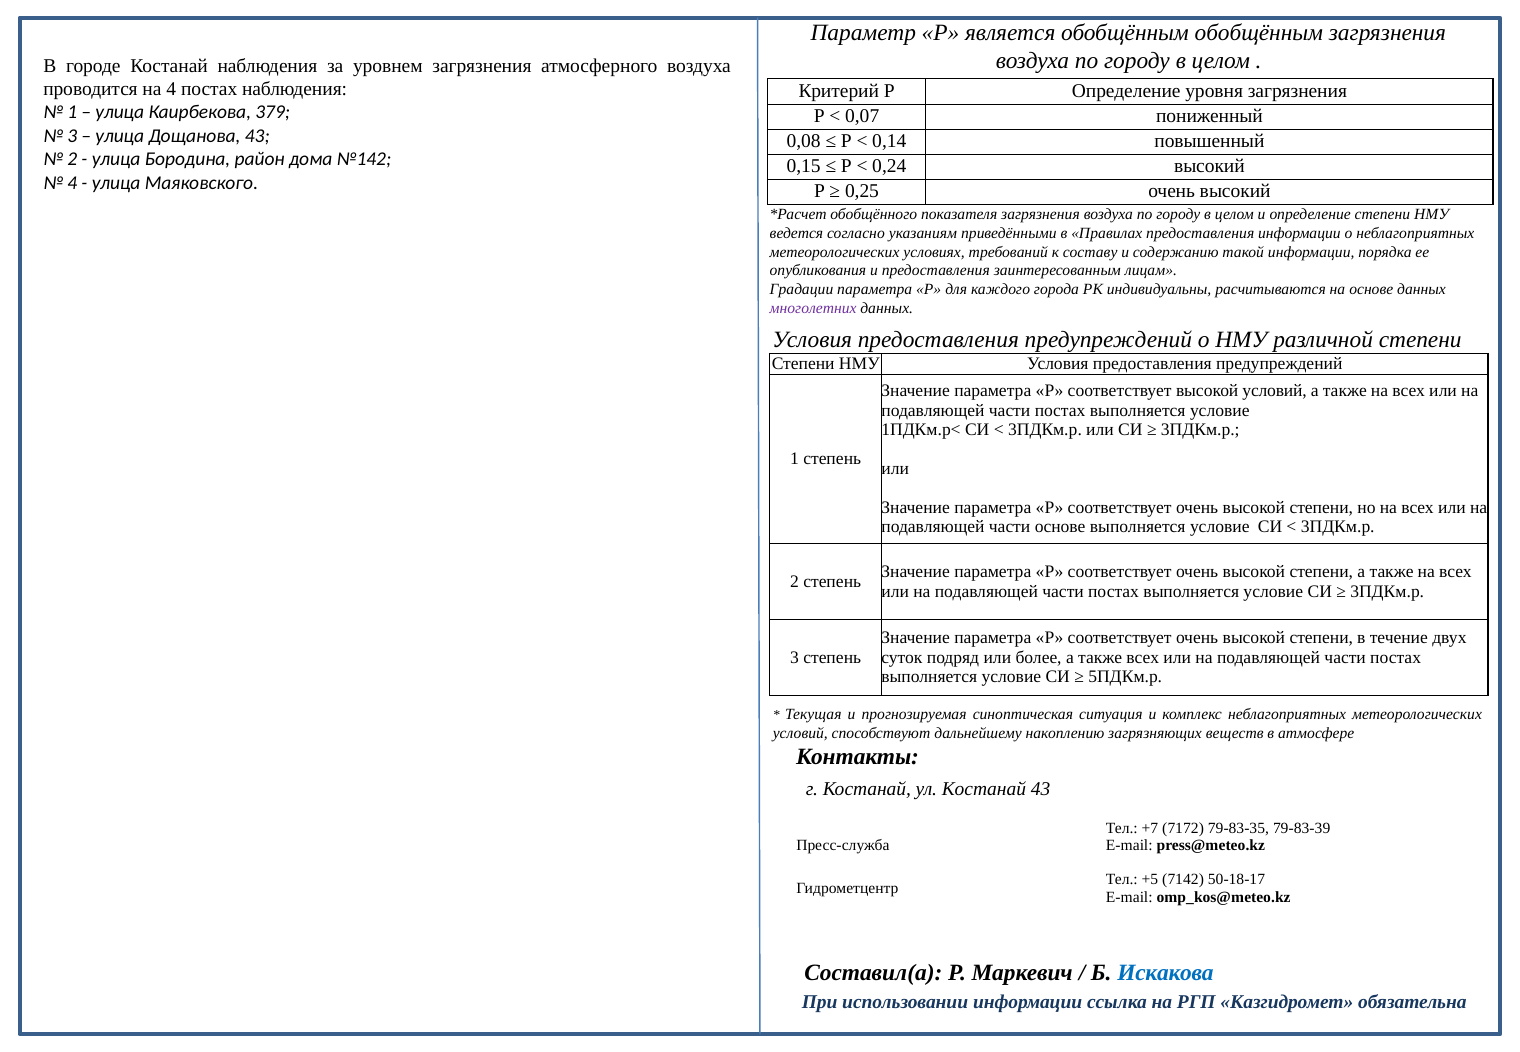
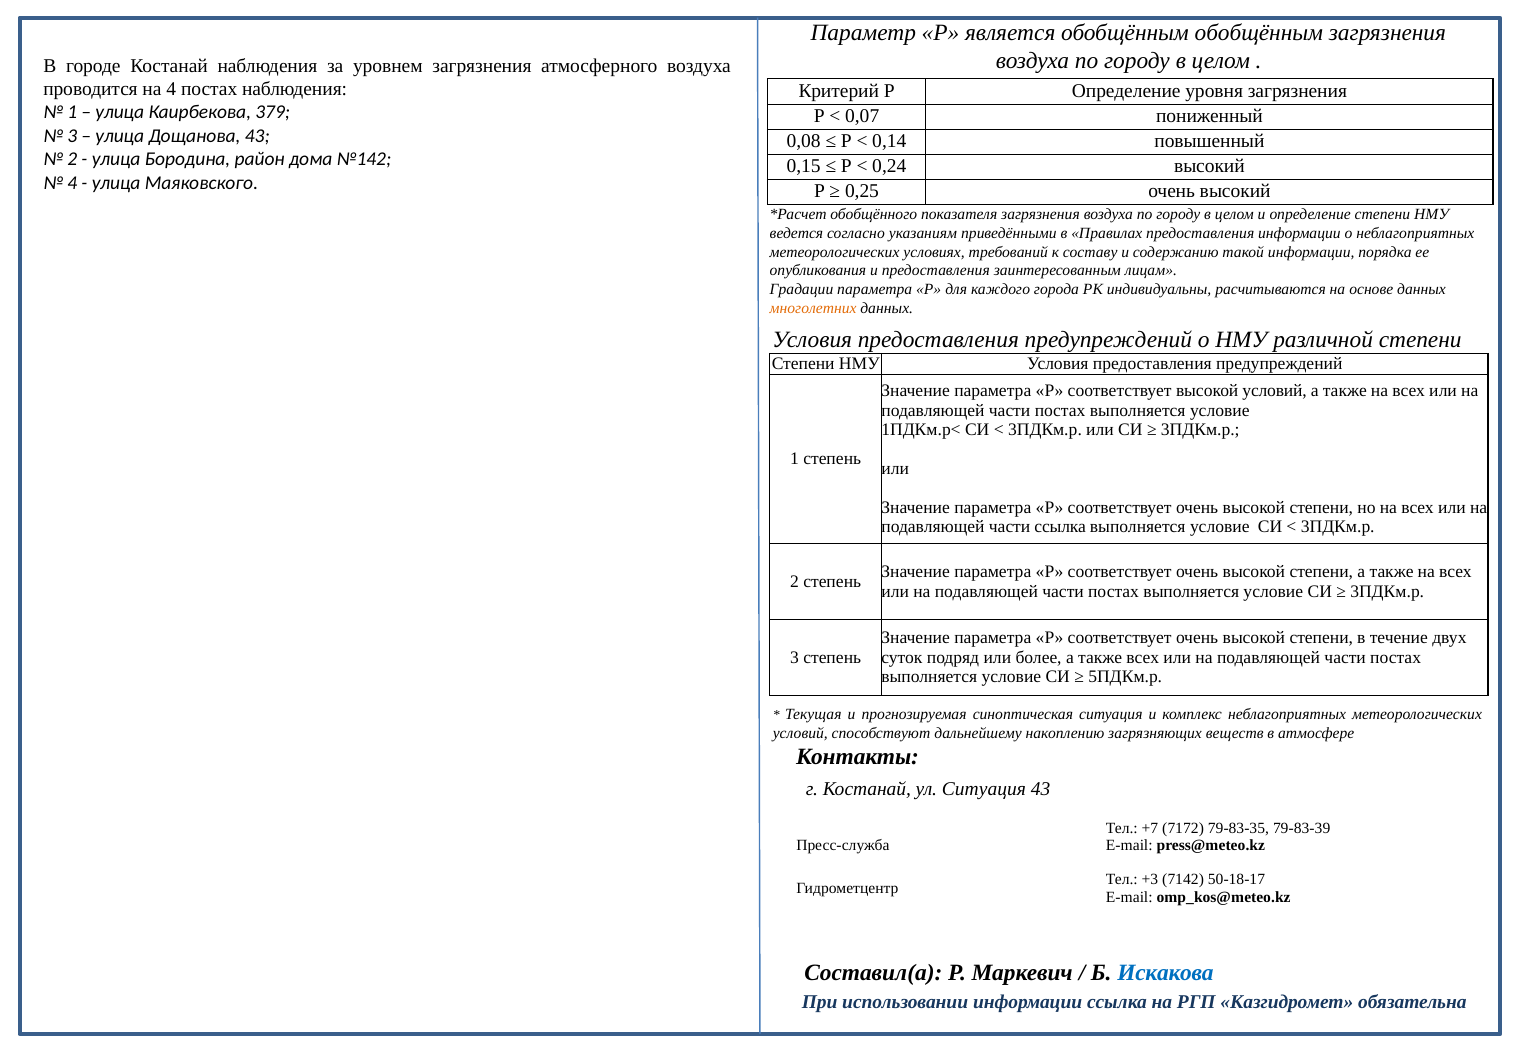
многолетних colour: purple -> orange
части основе: основе -> ссылка
ул Костанай: Костанай -> Ситуация
+5: +5 -> +3
